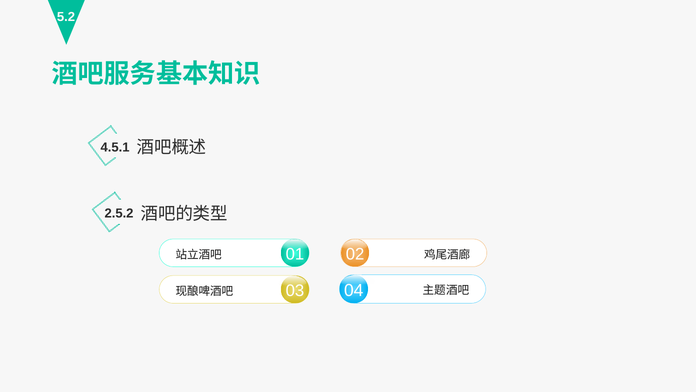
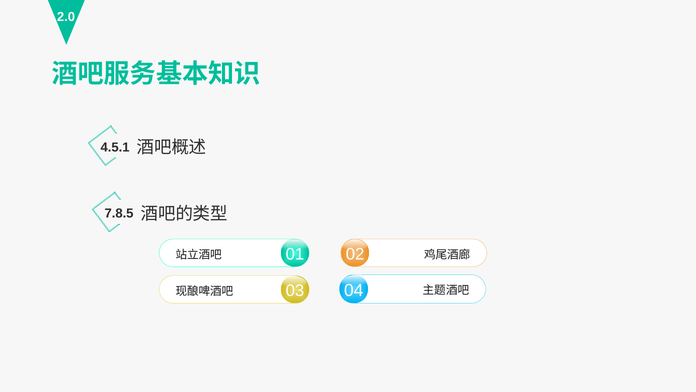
5.2: 5.2 -> 2.0
2.5.2: 2.5.2 -> 7.8.5
